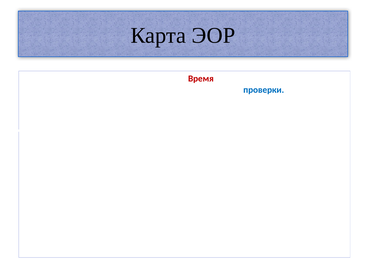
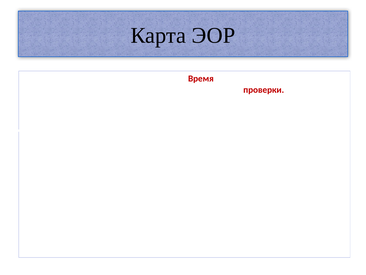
проверки colour: blue -> red
